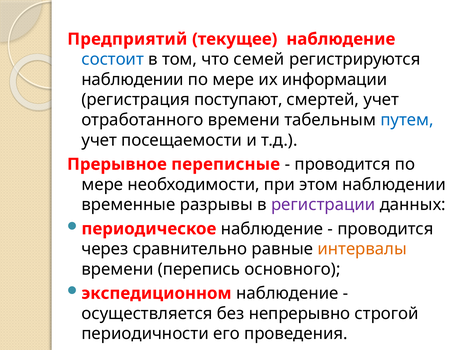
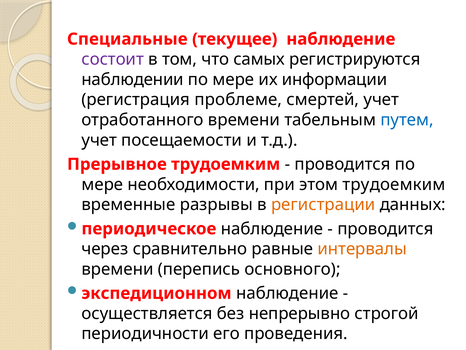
Предприятий: Предприятий -> Специальные
состоит colour: blue -> purple
семей: семей -> самых
поступают: поступают -> проблеме
Прерывное переписные: переписные -> трудоемким
этом наблюдении: наблюдении -> трудоемким
регистрации colour: purple -> orange
